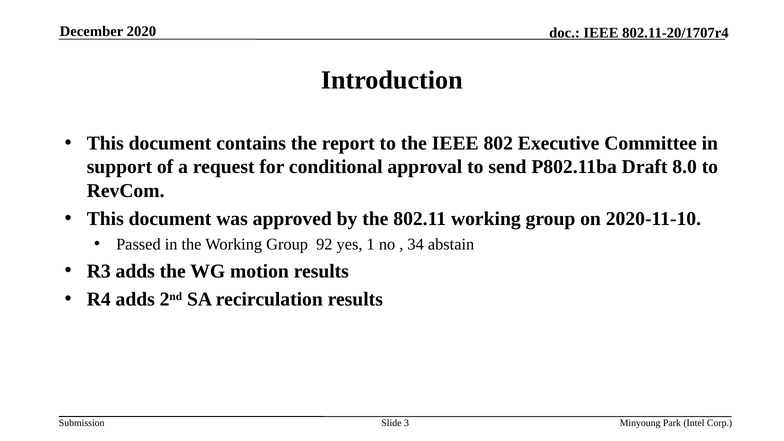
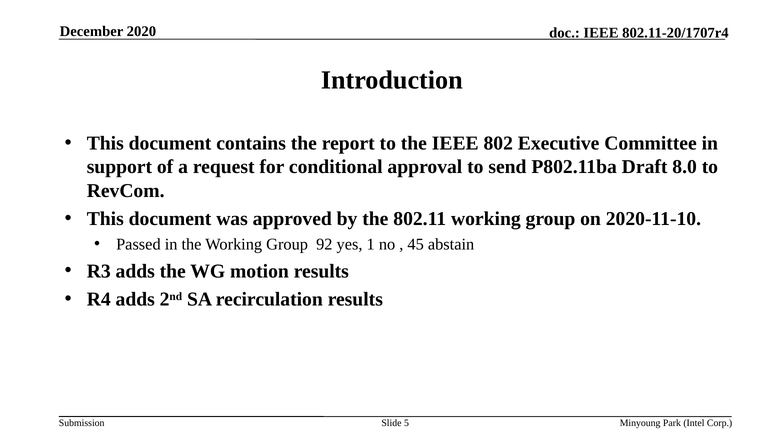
34: 34 -> 45
3: 3 -> 5
